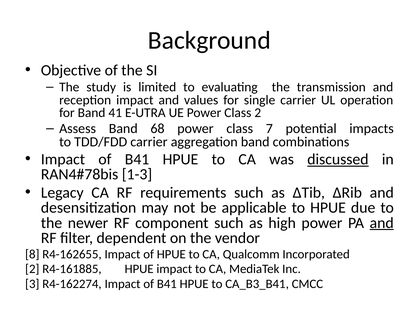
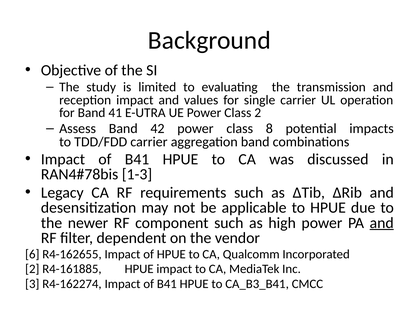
68: 68 -> 42
7: 7 -> 8
discussed underline: present -> none
8: 8 -> 6
